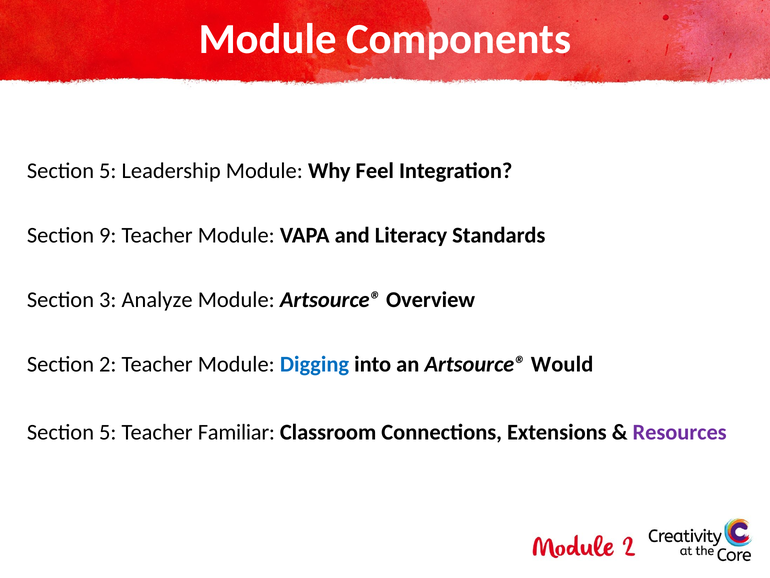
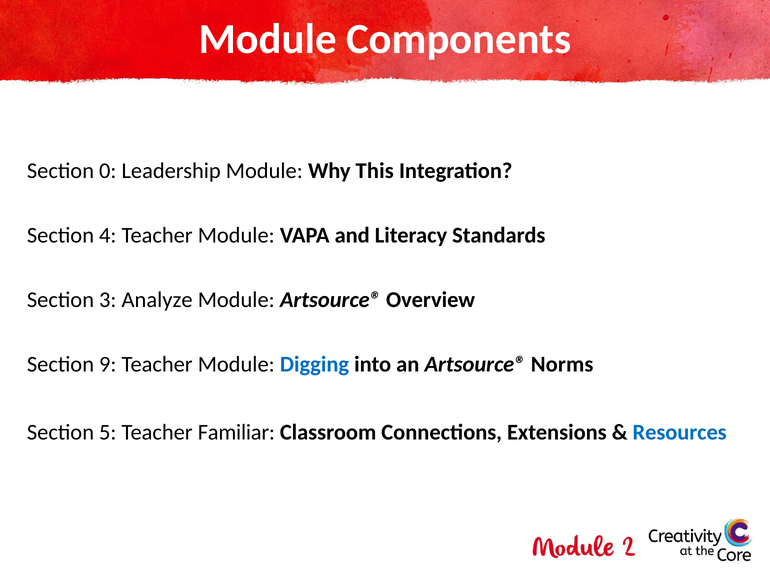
5 at (108, 171): 5 -> 0
Feel: Feel -> This
9: 9 -> 4
2: 2 -> 9
Would: Would -> Norms
Resources colour: purple -> blue
